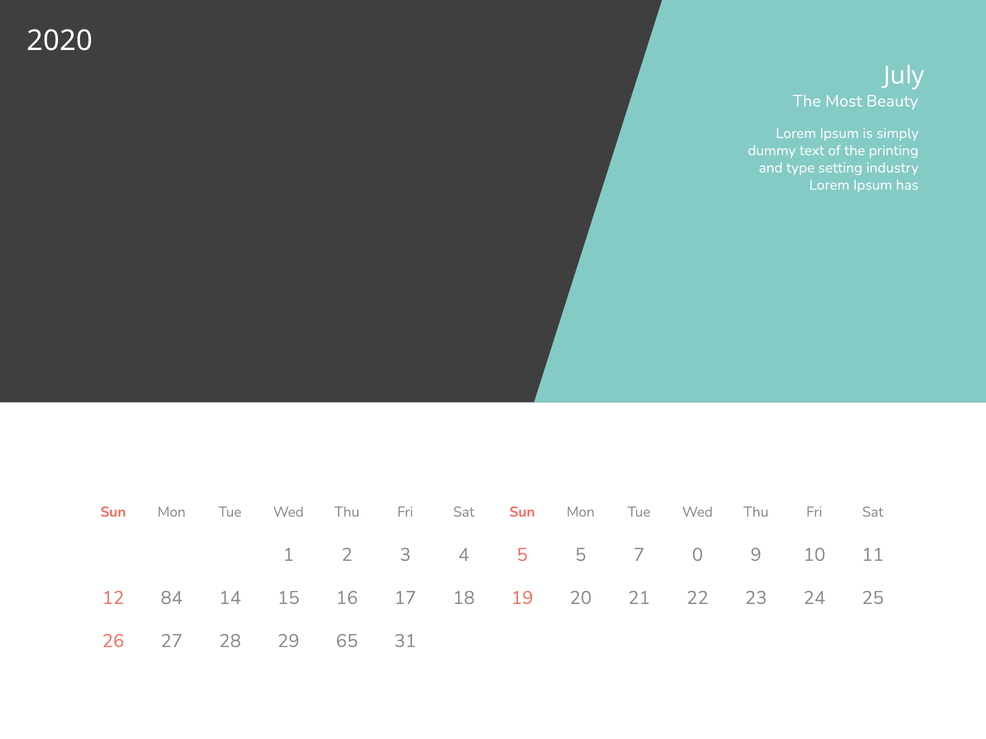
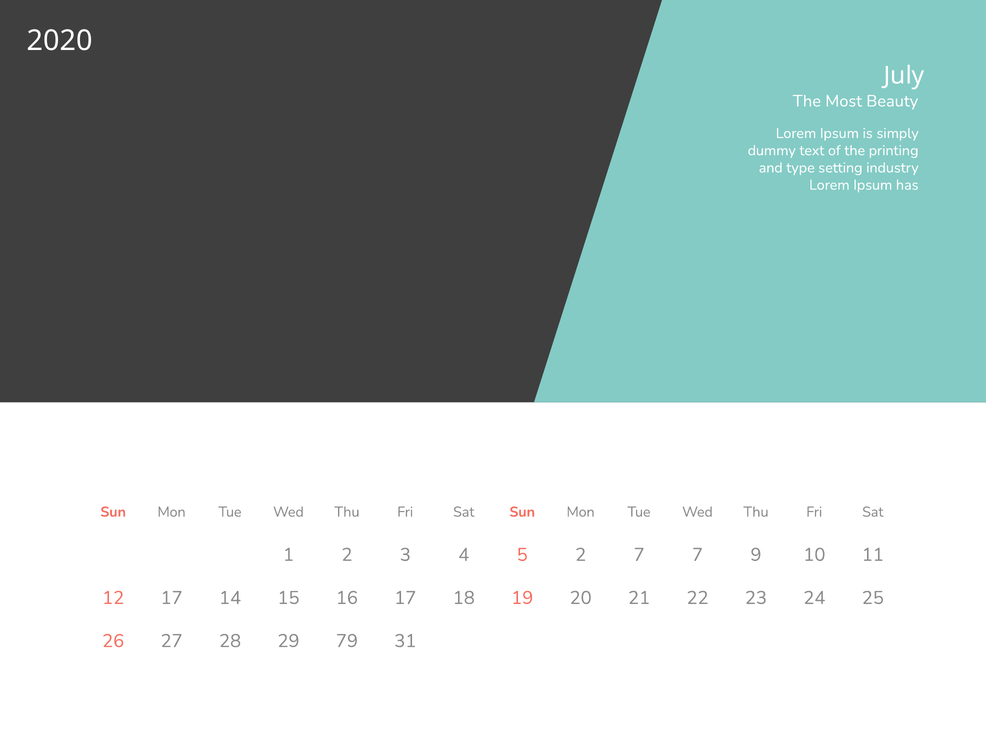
5 5: 5 -> 2
7 0: 0 -> 7
12 84: 84 -> 17
65: 65 -> 79
